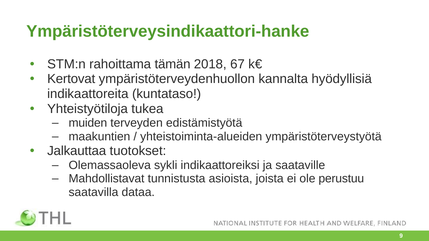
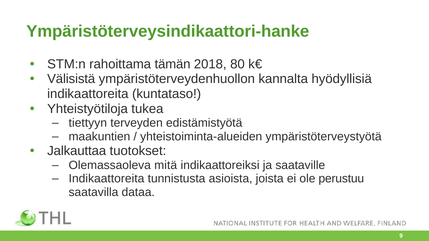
67: 67 -> 80
Kertovat: Kertovat -> Välisistä
muiden: muiden -> tiettyyn
sykli: sykli -> mitä
Mahdollistavat at (107, 179): Mahdollistavat -> Indikaattoreita
